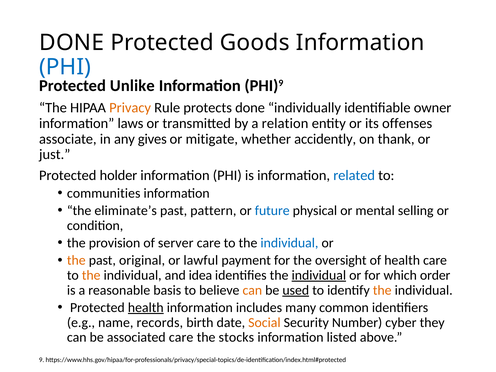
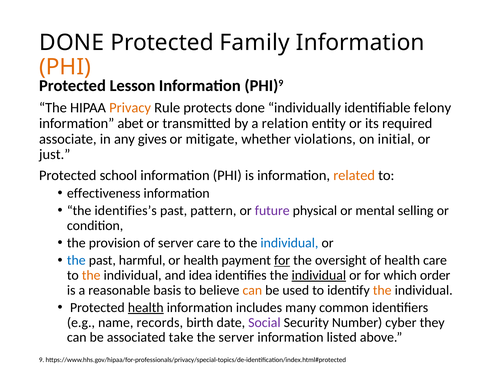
Goods: Goods -> Family
PHI at (65, 67) colour: blue -> orange
Unlike: Unlike -> Lesson
owner: owner -> felony
laws: laws -> abet
offenses: offenses -> required
accidently: accidently -> violations
thank: thank -> initial
holder: holder -> school
related colour: blue -> orange
communities: communities -> effectiveness
eliminate’s: eliminate’s -> identifies’s
future colour: blue -> purple
the at (76, 260) colour: orange -> blue
original: original -> harmful
or lawful: lawful -> health
for at (282, 260) underline: none -> present
used underline: present -> none
Social colour: orange -> purple
associated care: care -> take
the stocks: stocks -> server
